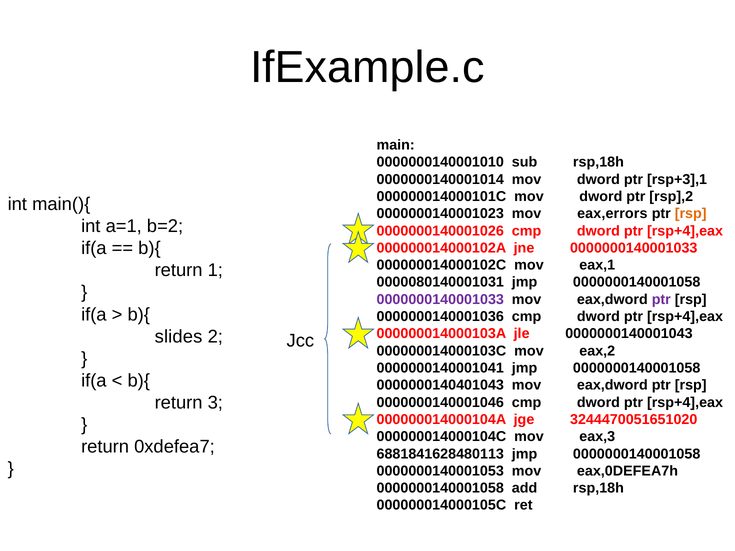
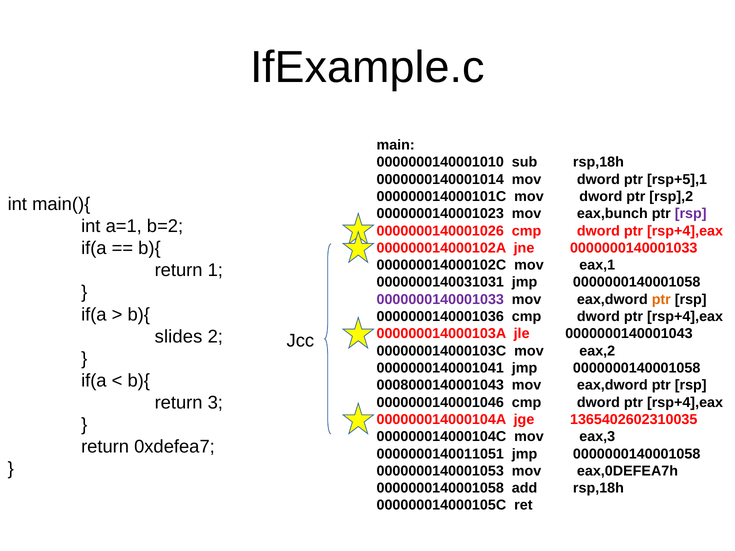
rsp+3],1: rsp+3],1 -> rsp+5],1
eax,errors: eax,errors -> eax,bunch
rsp at (691, 214) colour: orange -> purple
0000080140001031: 0000080140001031 -> 0000000140031031
ptr at (661, 300) colour: purple -> orange
0000000140401043: 0000000140401043 -> 0008000140001043
3244470051651020: 3244470051651020 -> 1365402602310035
6881841628480113: 6881841628480113 -> 0000000140011051
